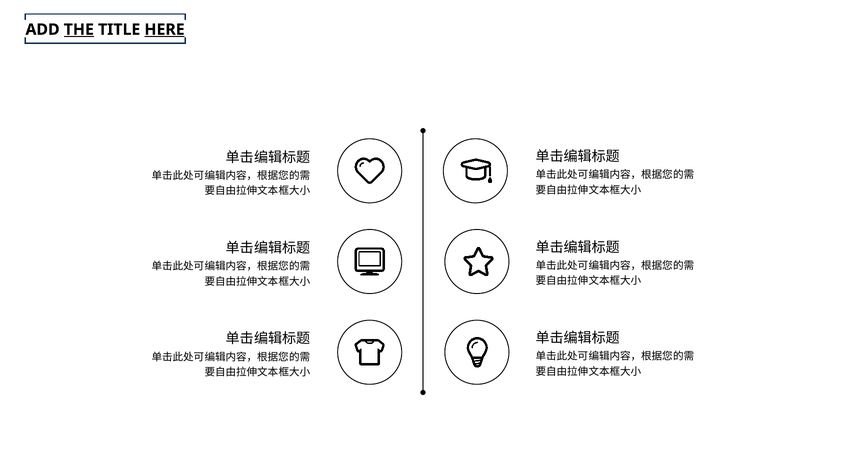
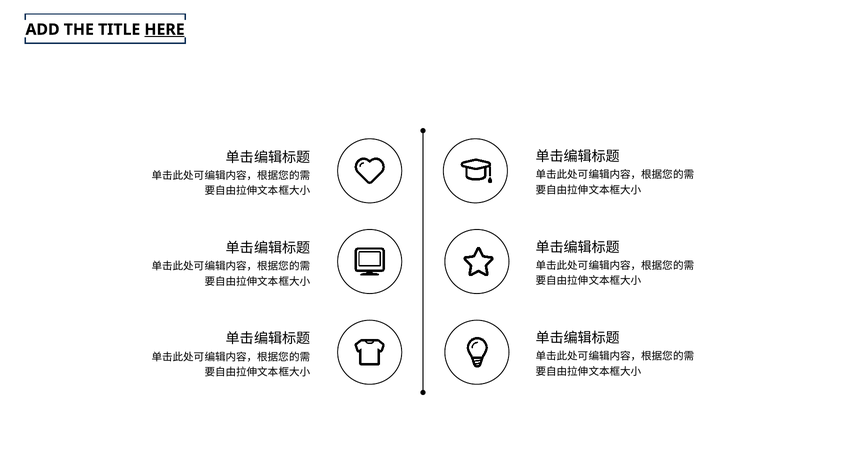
THE underline: present -> none
